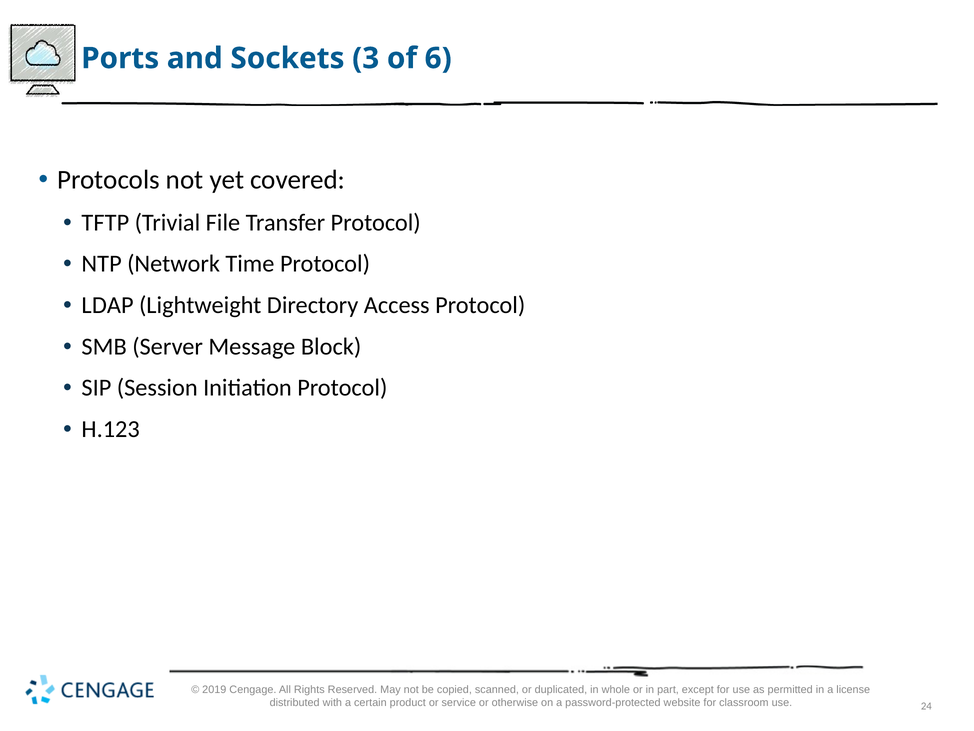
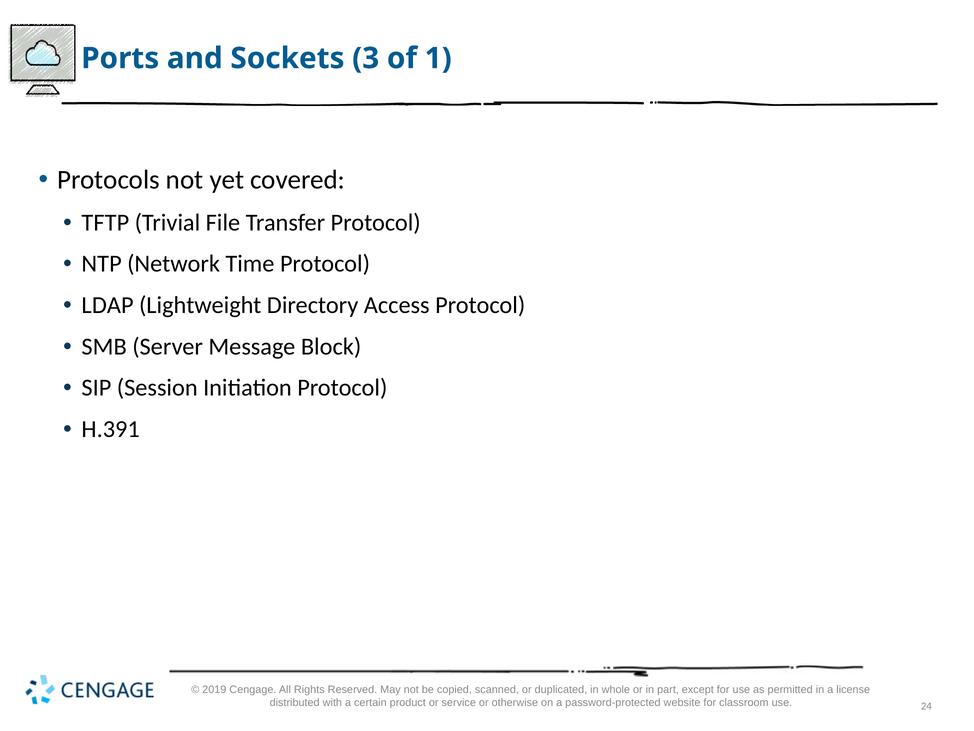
6: 6 -> 1
H.123: H.123 -> H.391
